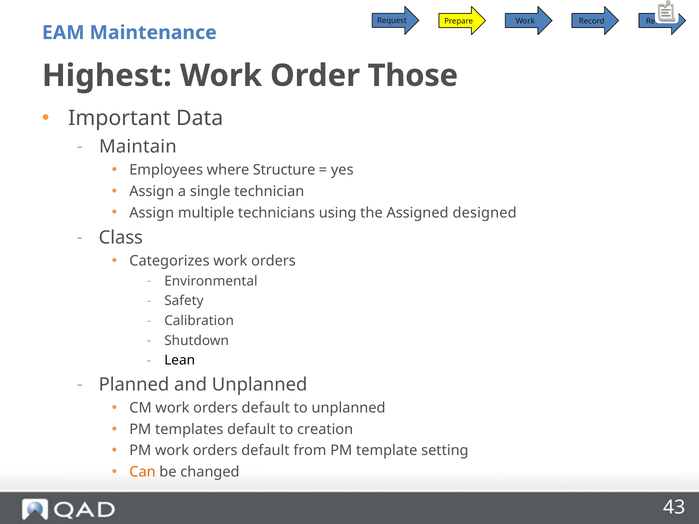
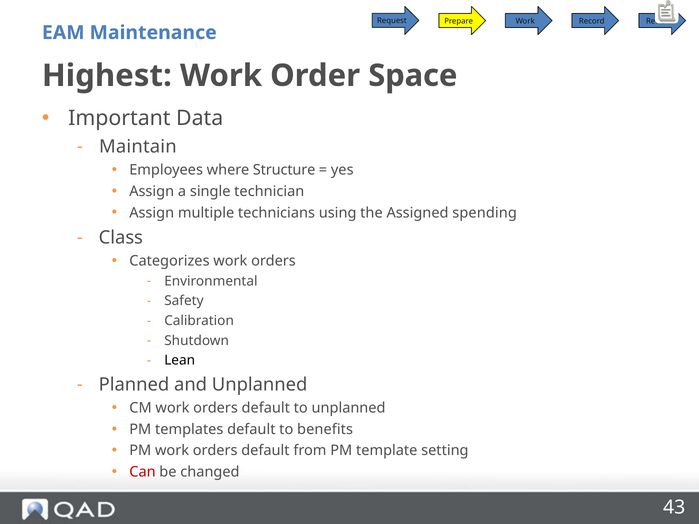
Those: Those -> Space
designed: designed -> spending
creation: creation -> benefits
Can colour: orange -> red
